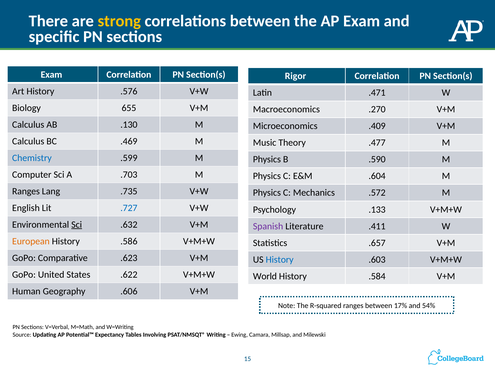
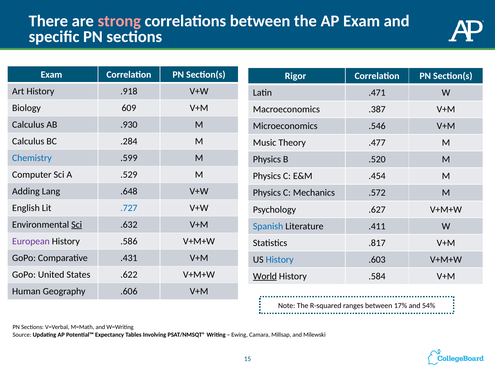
strong colour: yellow -> pink
.576: .576 -> .918
655: 655 -> 609
.270: .270 -> .387
.130: .130 -> .930
.409: .409 -> .546
.469: .469 -> .284
.590: .590 -> .520
.703: .703 -> .529
.604: .604 -> .454
Ranges at (26, 191): Ranges -> Adding
.735: .735 -> .648
.133: .133 -> .627
Spanish colour: purple -> blue
European colour: orange -> purple
.657: .657 -> .817
.623: .623 -> .431
World underline: none -> present
